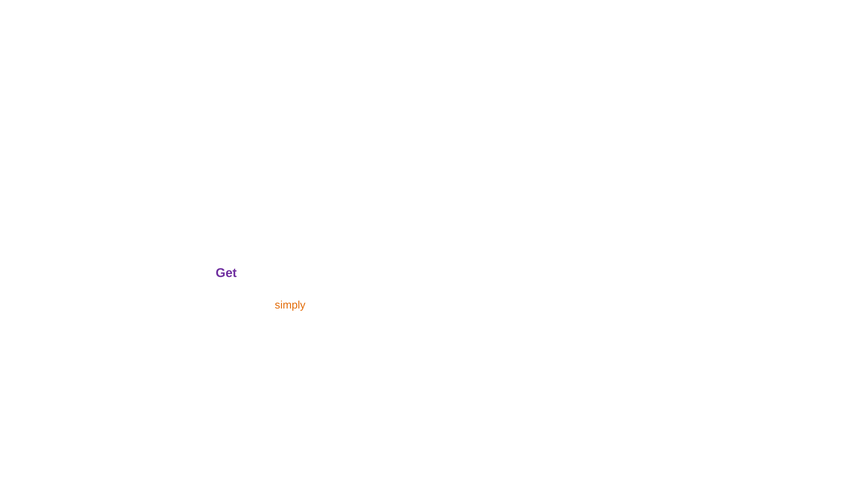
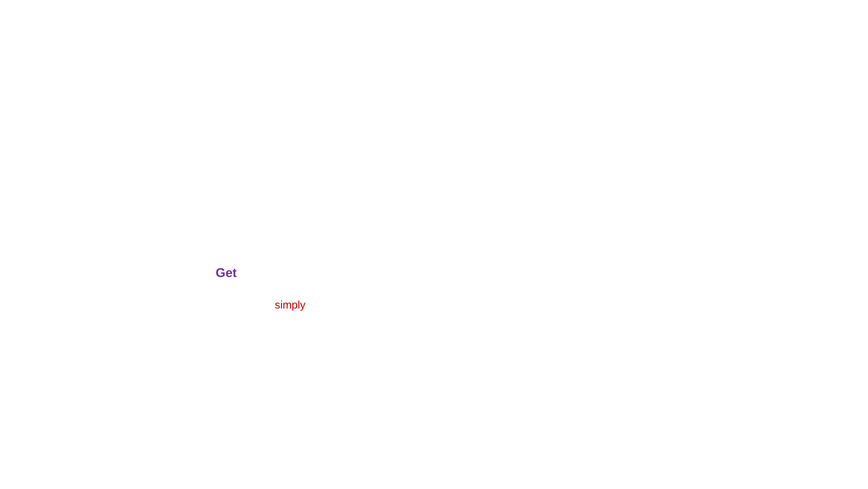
simply colour: orange -> red
